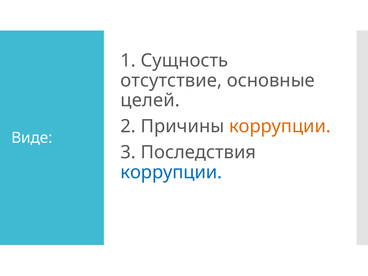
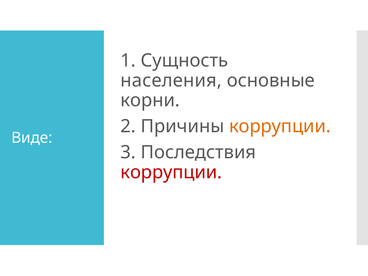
отсутствие: отсутствие -> населения
целей: целей -> корни
коррупции at (171, 172) colour: blue -> red
